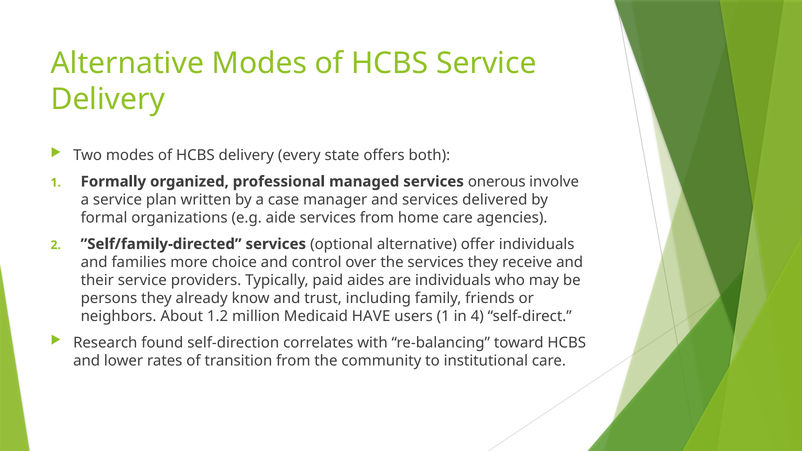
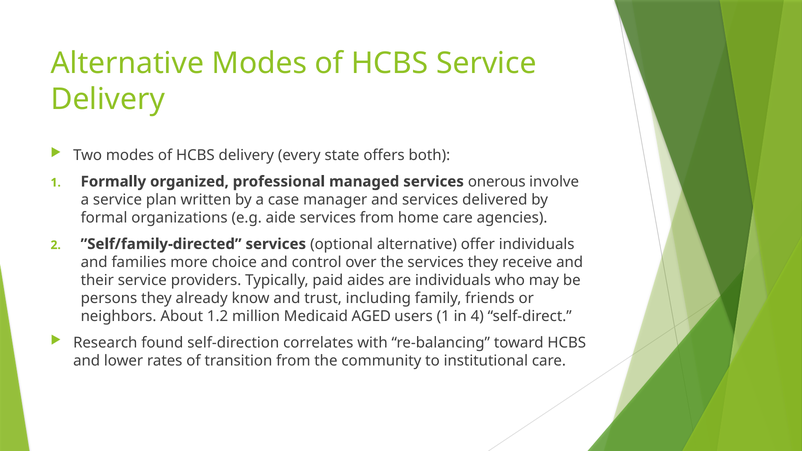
HAVE: HAVE -> AGED
